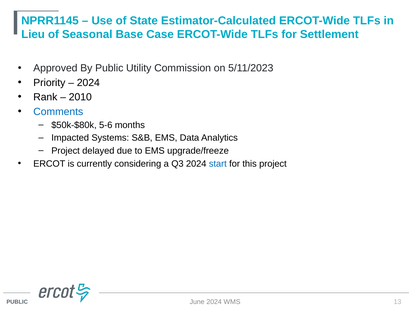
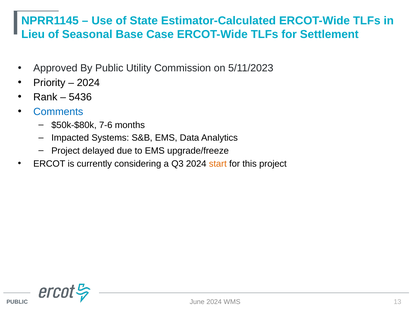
2010: 2010 -> 5436
5-6: 5-6 -> 7-6
start colour: blue -> orange
